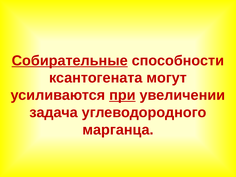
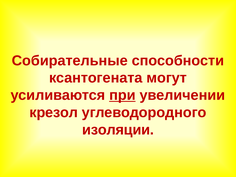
Собирательные underline: present -> none
задача: задача -> крезол
марганца: марганца -> изоляции
